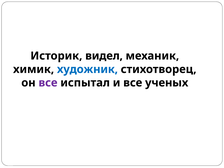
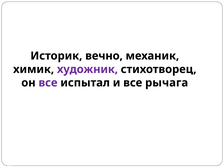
видел: видел -> вечно
художник colour: blue -> purple
ученых: ученых -> рычага
